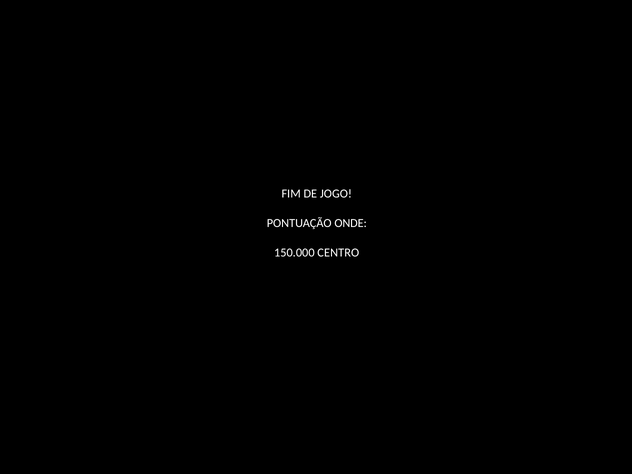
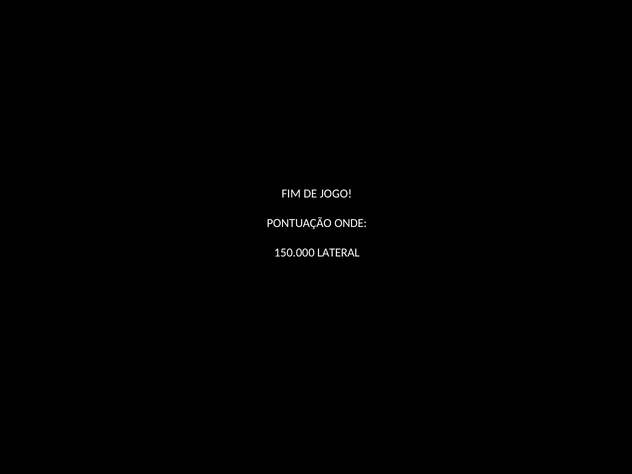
CENTRO: CENTRO -> LATERAL
